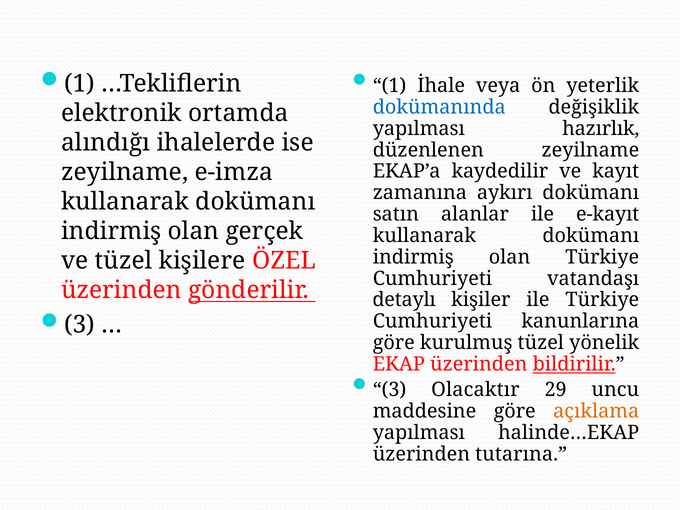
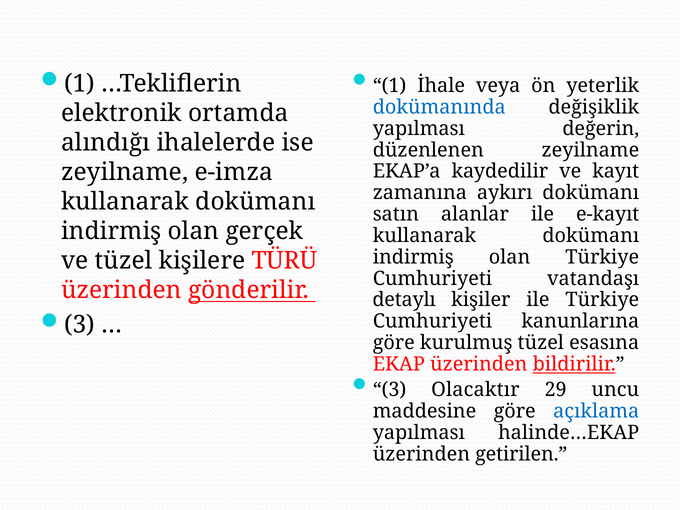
hazırlık: hazırlık -> değerin
ÖZEL: ÖZEL -> TÜRÜ
yönelik: yönelik -> esasına
açıklama colour: orange -> blue
tutarına: tutarına -> getirilen
